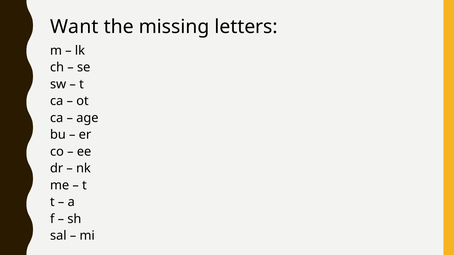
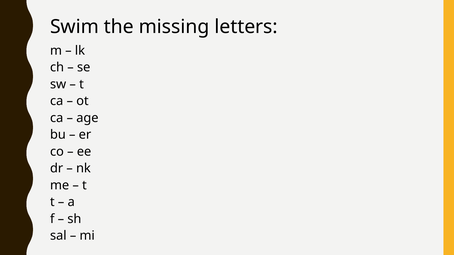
Want: Want -> Swim
